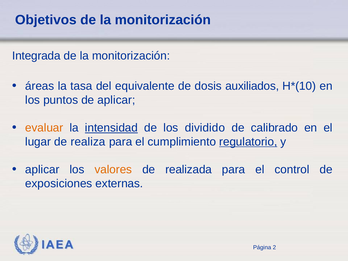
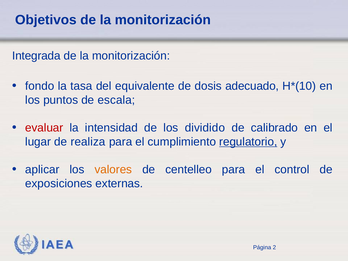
áreas: áreas -> fondo
auxiliados: auxiliados -> adecuado
de aplicar: aplicar -> escala
evaluar colour: orange -> red
intensidad underline: present -> none
realizada: realizada -> centelleo
